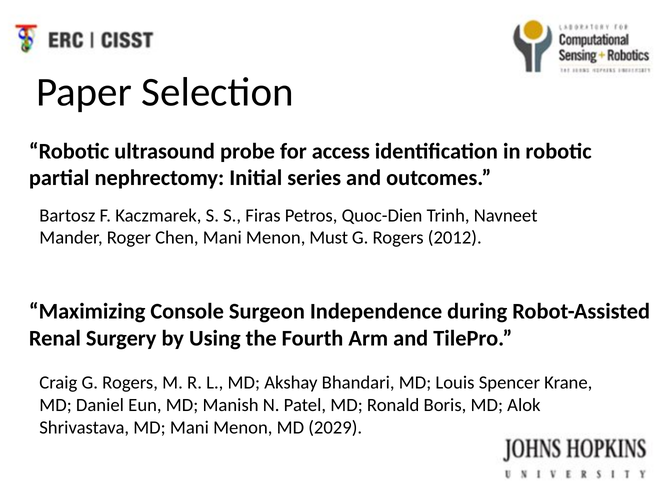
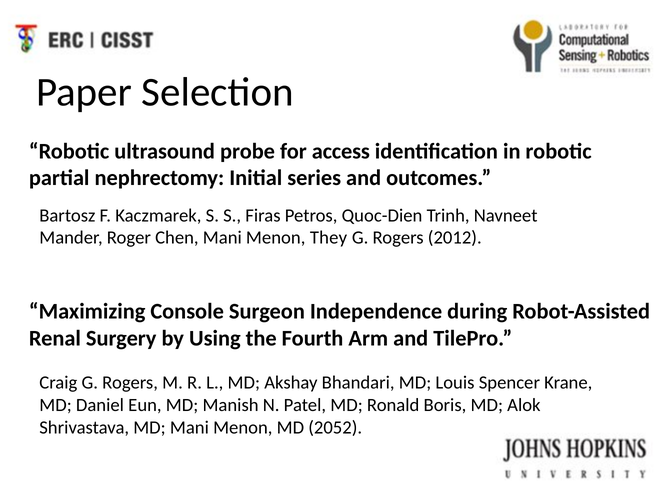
Must: Must -> They
2029: 2029 -> 2052
